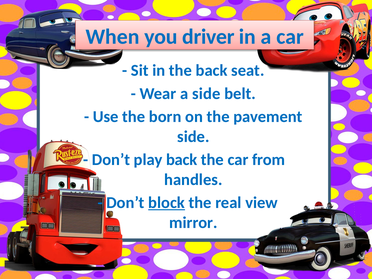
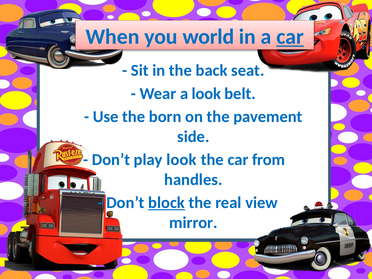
driver: driver -> world
car at (290, 37) underline: none -> present
a side: side -> look
play back: back -> look
